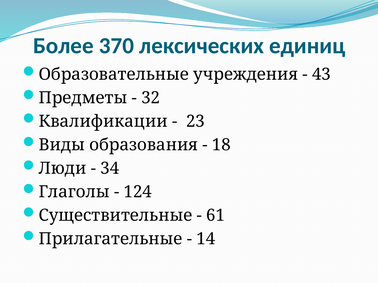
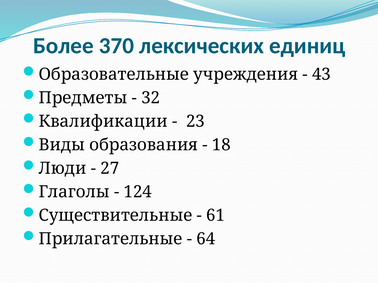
34: 34 -> 27
14: 14 -> 64
